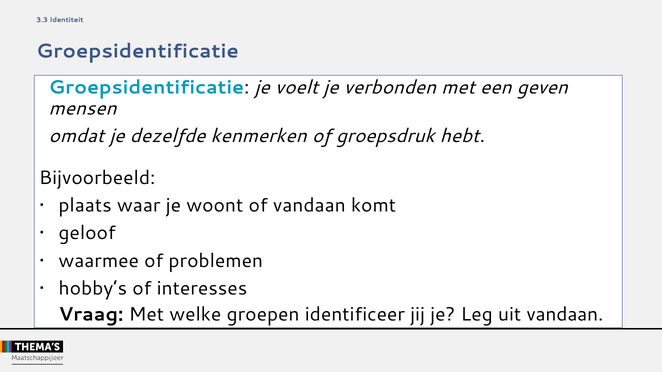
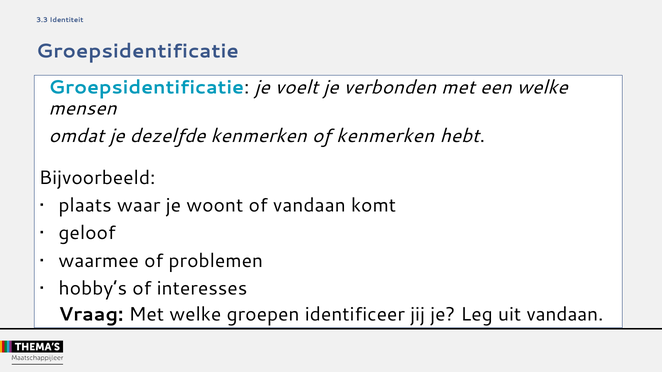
een geven: geven -> welke
of groepsdruk: groepsdruk -> kenmerken
